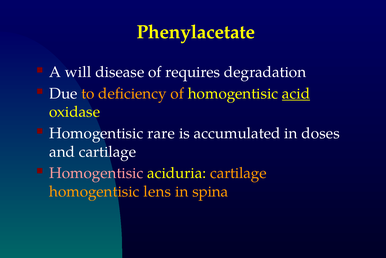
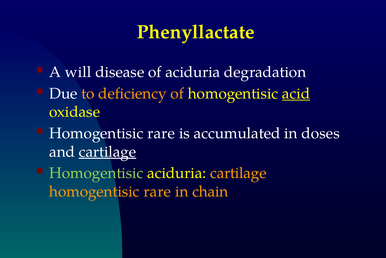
Phenylacetate: Phenylacetate -> Phenyllactate
of requires: requires -> aciduria
cartilage at (108, 151) underline: none -> present
Homogentisic at (96, 173) colour: pink -> light green
lens at (157, 191): lens -> rare
spina: spina -> chain
